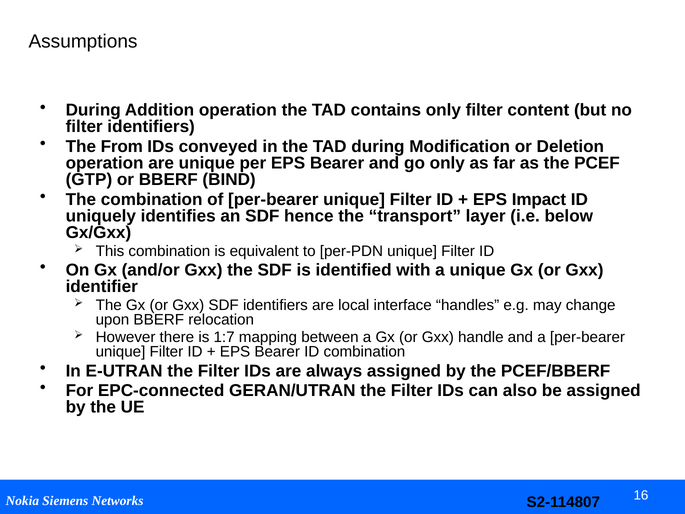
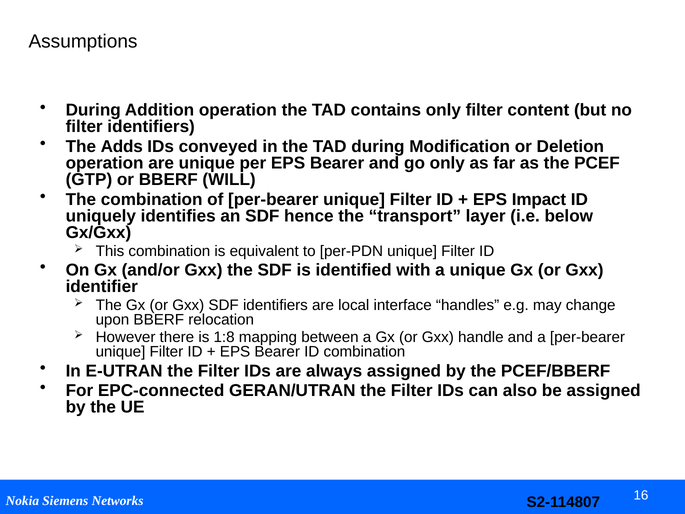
From: From -> Adds
BIND: BIND -> WILL
1:7: 1:7 -> 1:8
